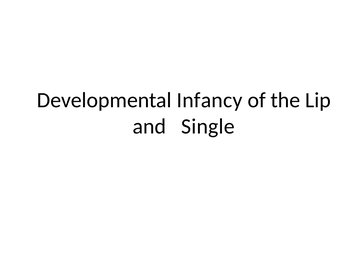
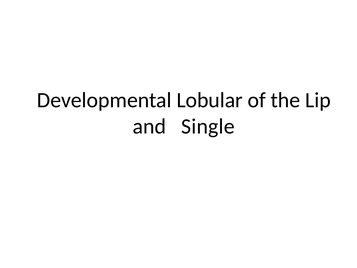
Infancy: Infancy -> Lobular
